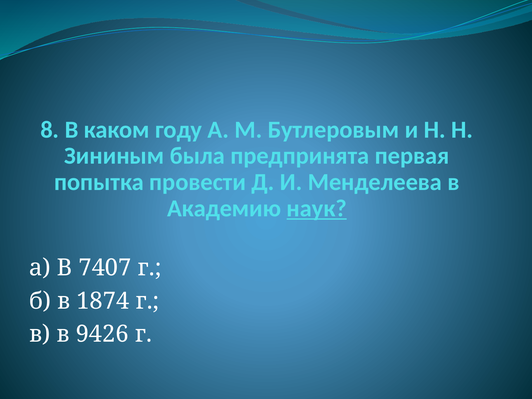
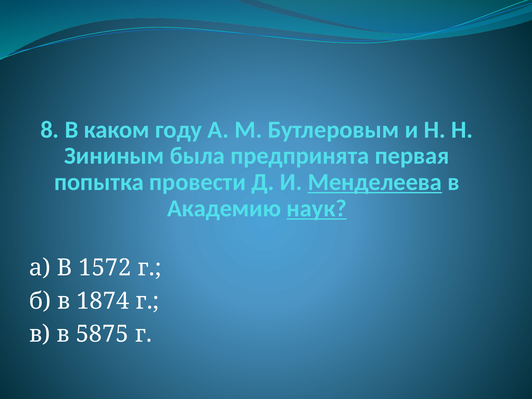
Менделеева underline: none -> present
7407: 7407 -> 1572
9426: 9426 -> 5875
